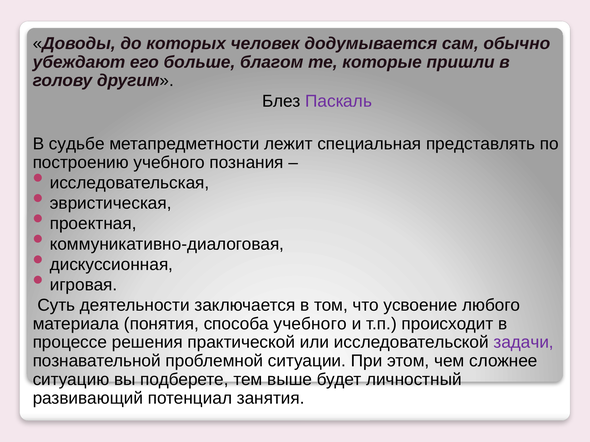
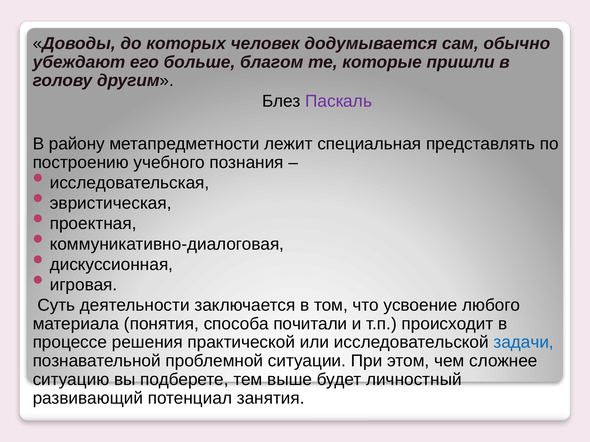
судьбе: судьбе -> району
способа учебного: учебного -> почитали
задачи colour: purple -> blue
